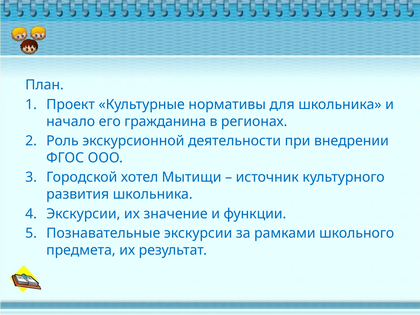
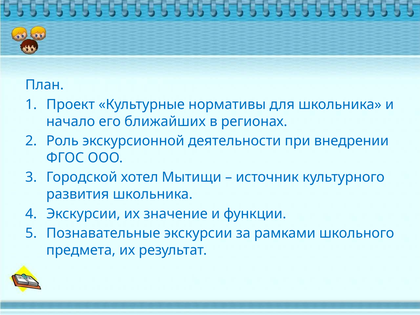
гражданина: гражданина -> ближайших
